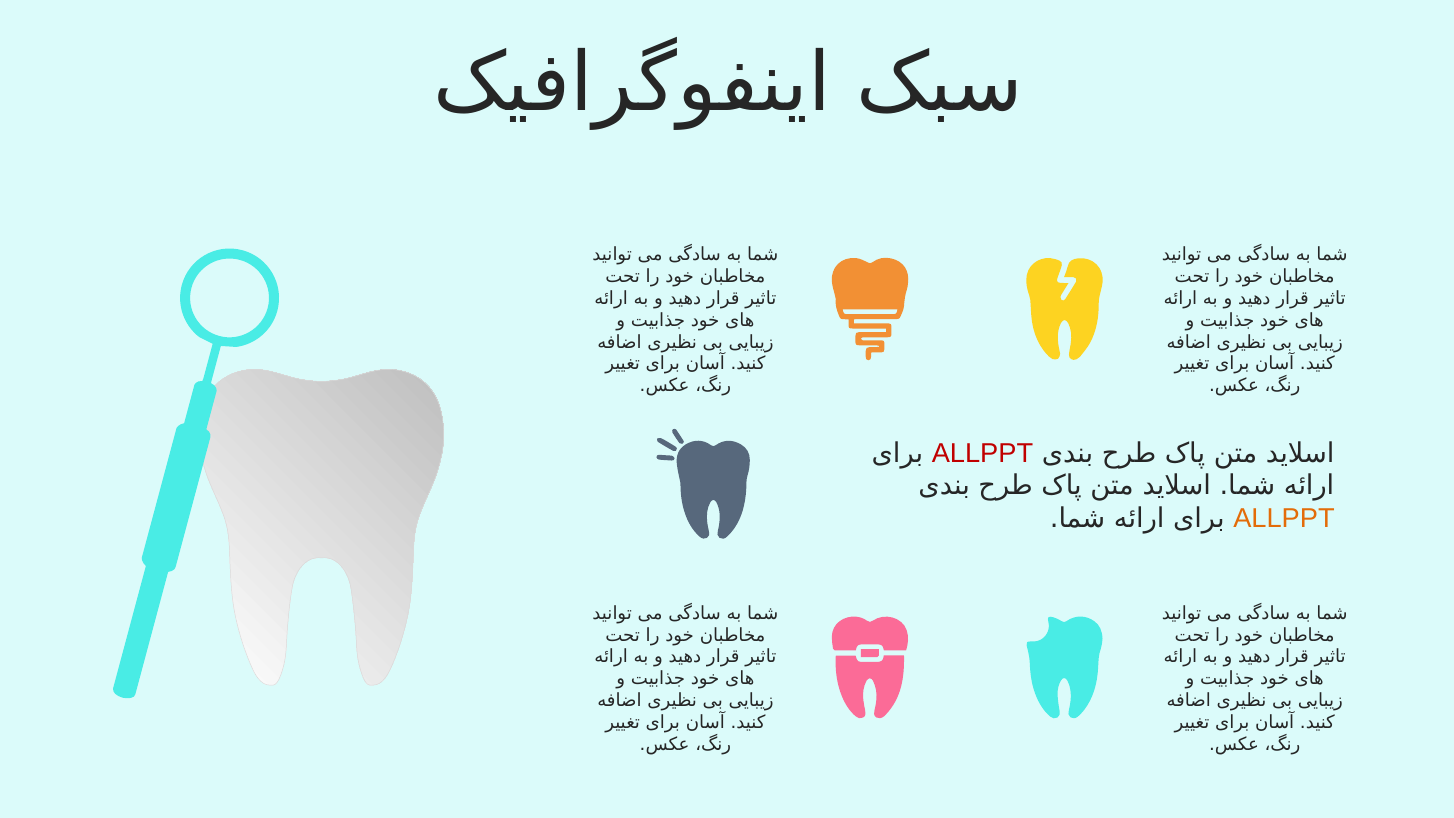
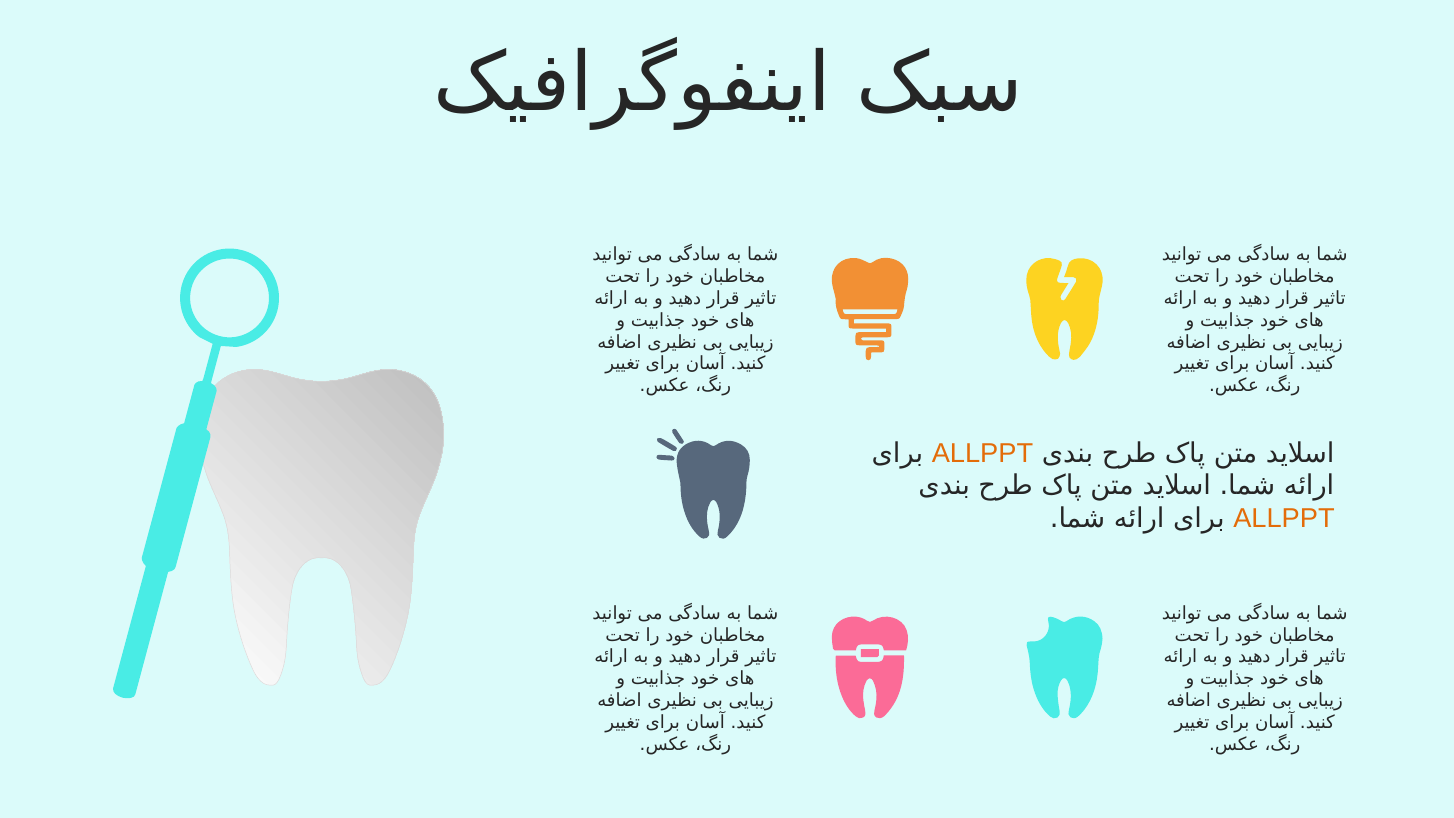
ALLPPT at (982, 453) colour: red -> orange
